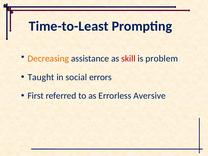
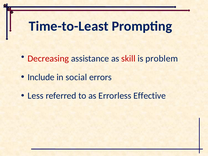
Decreasing colour: orange -> red
Taught: Taught -> Include
First: First -> Less
Aversive: Aversive -> Effective
